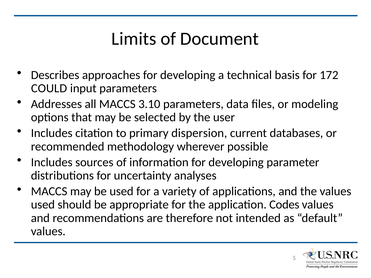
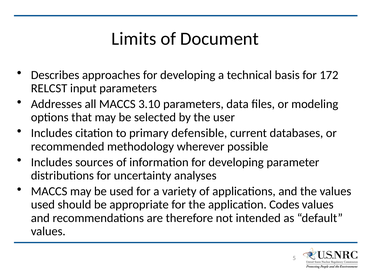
COULD: COULD -> RELCST
dispersion: dispersion -> defensible
